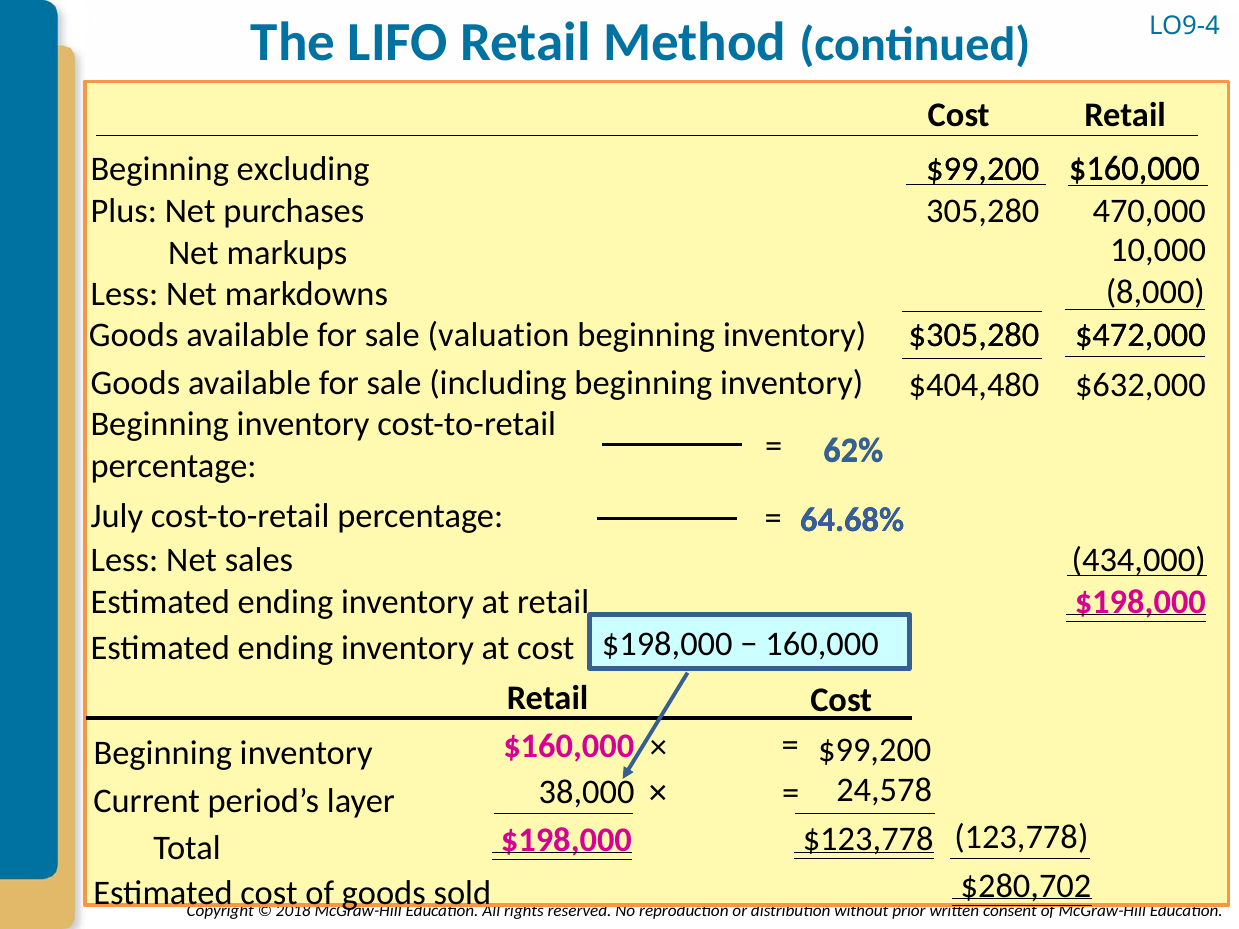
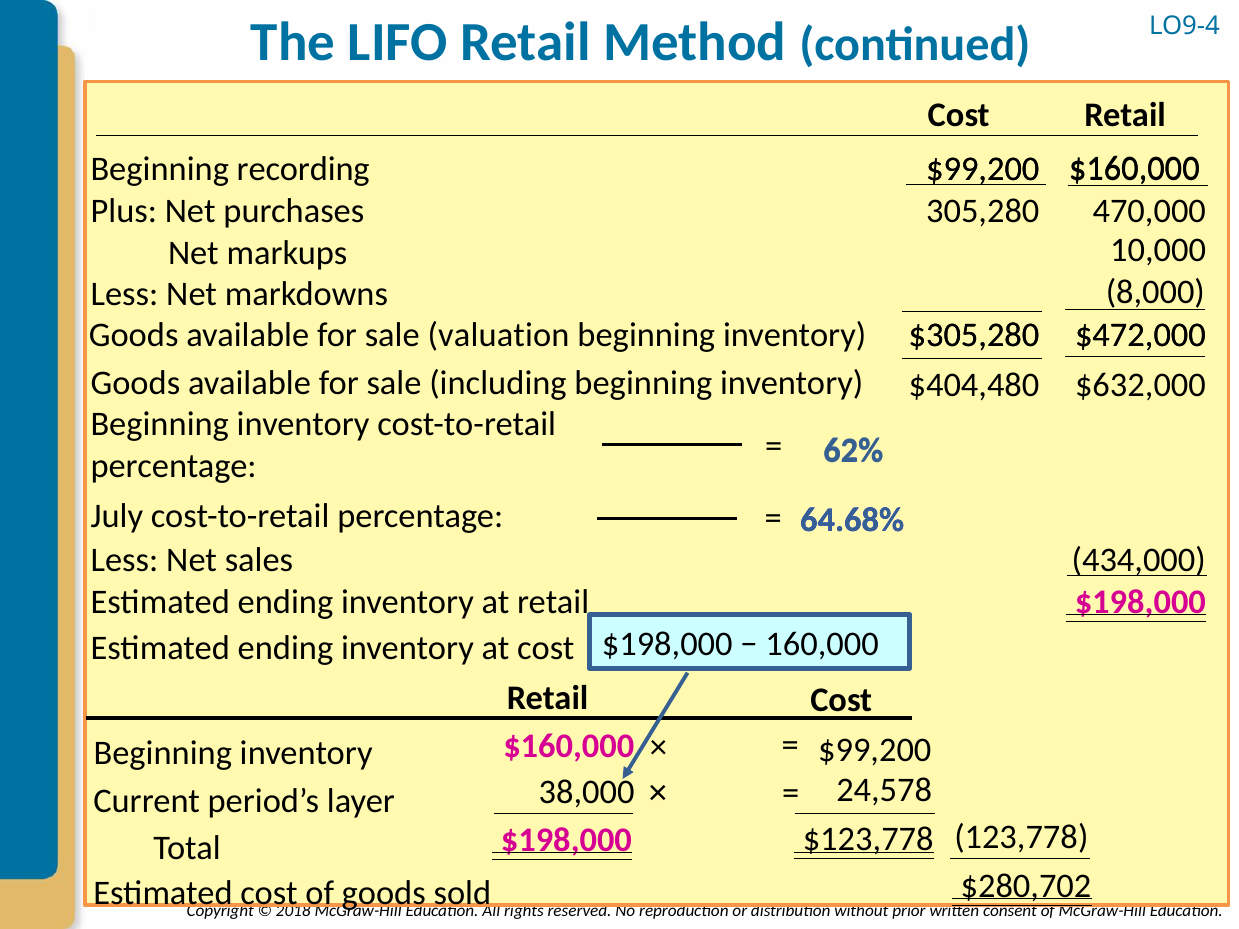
excluding: excluding -> recording
